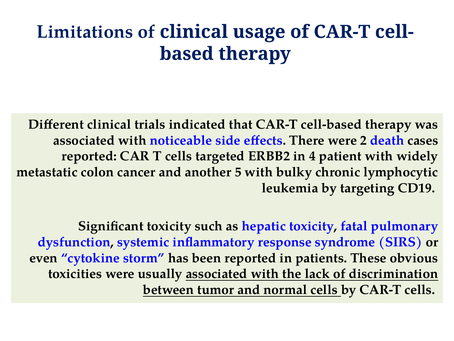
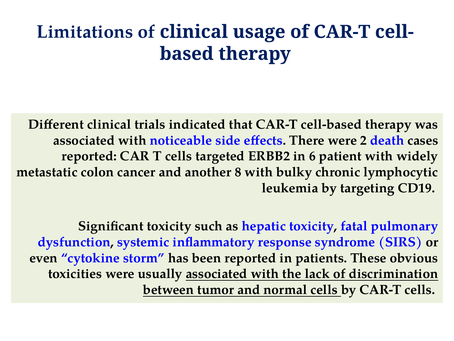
4: 4 -> 6
5: 5 -> 8
